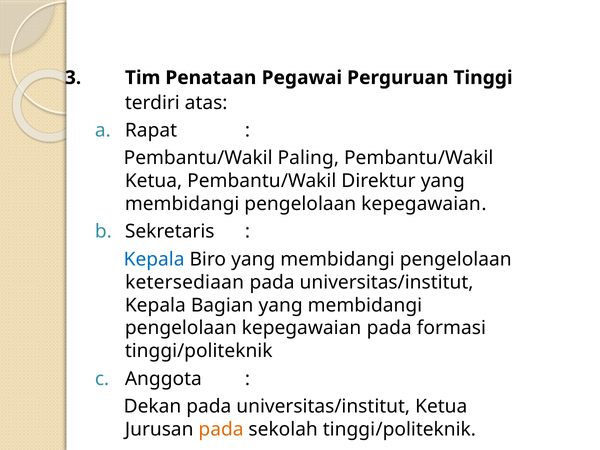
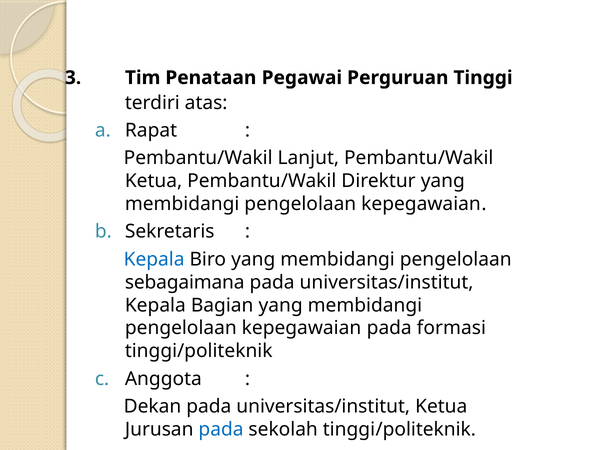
Paling: Paling -> Lanjut
ketersediaan: ketersediaan -> sebagaimana
pada at (221, 429) colour: orange -> blue
